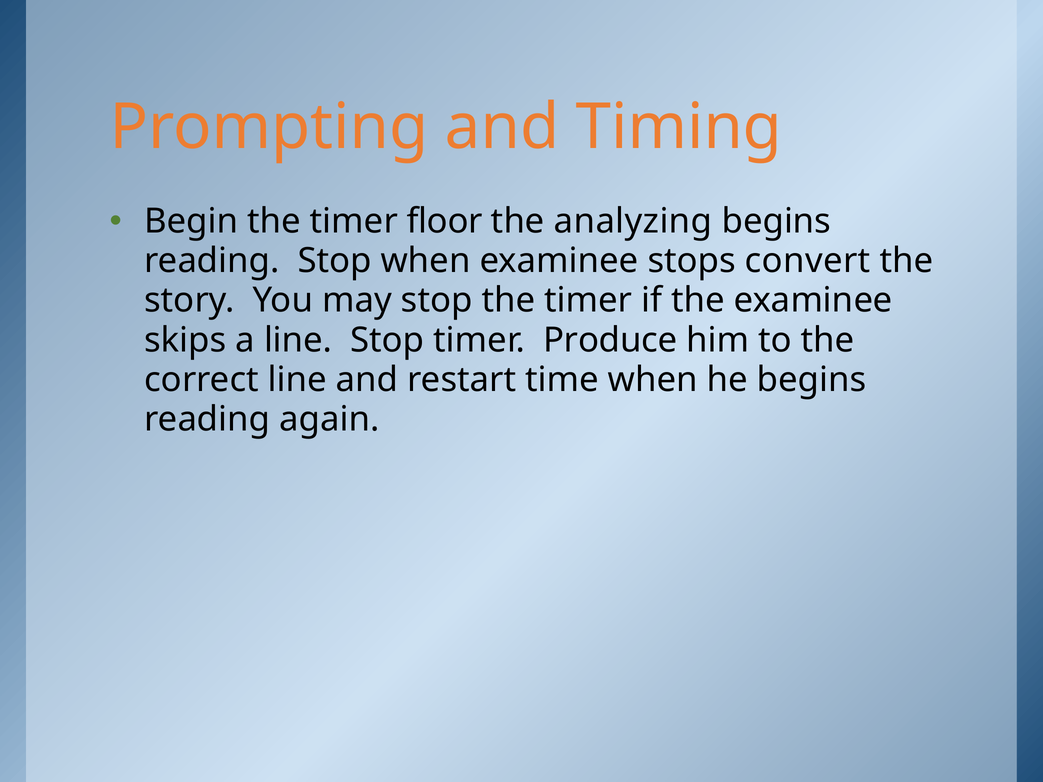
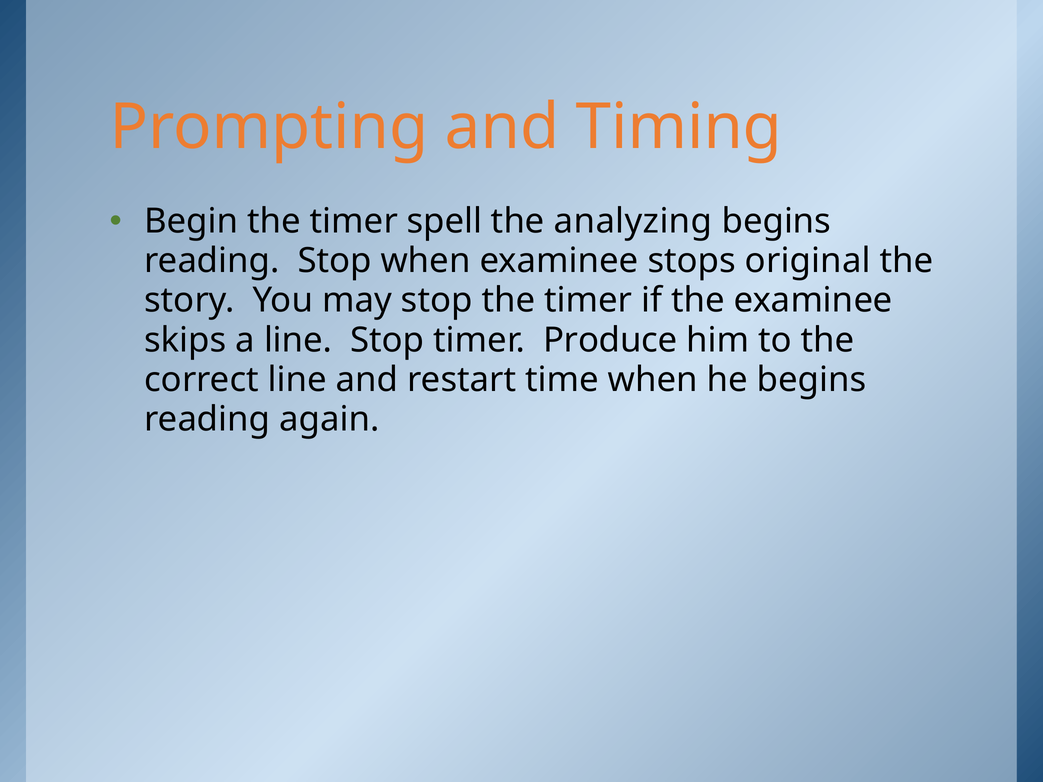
floor: floor -> spell
convert: convert -> original
